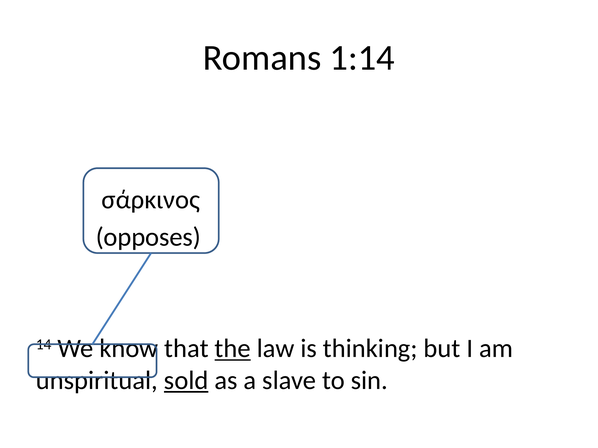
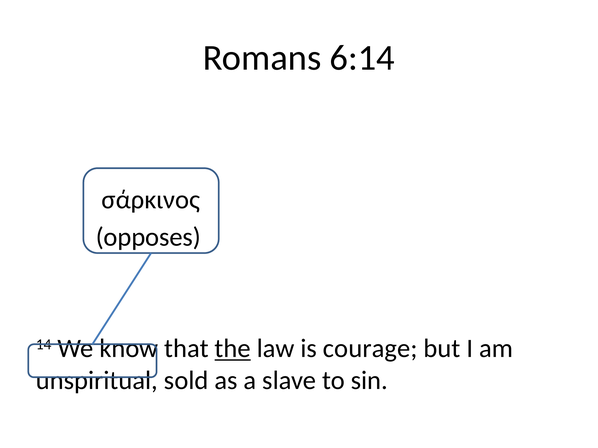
1:14: 1:14 -> 6:14
thinking: thinking -> courage
sold underline: present -> none
